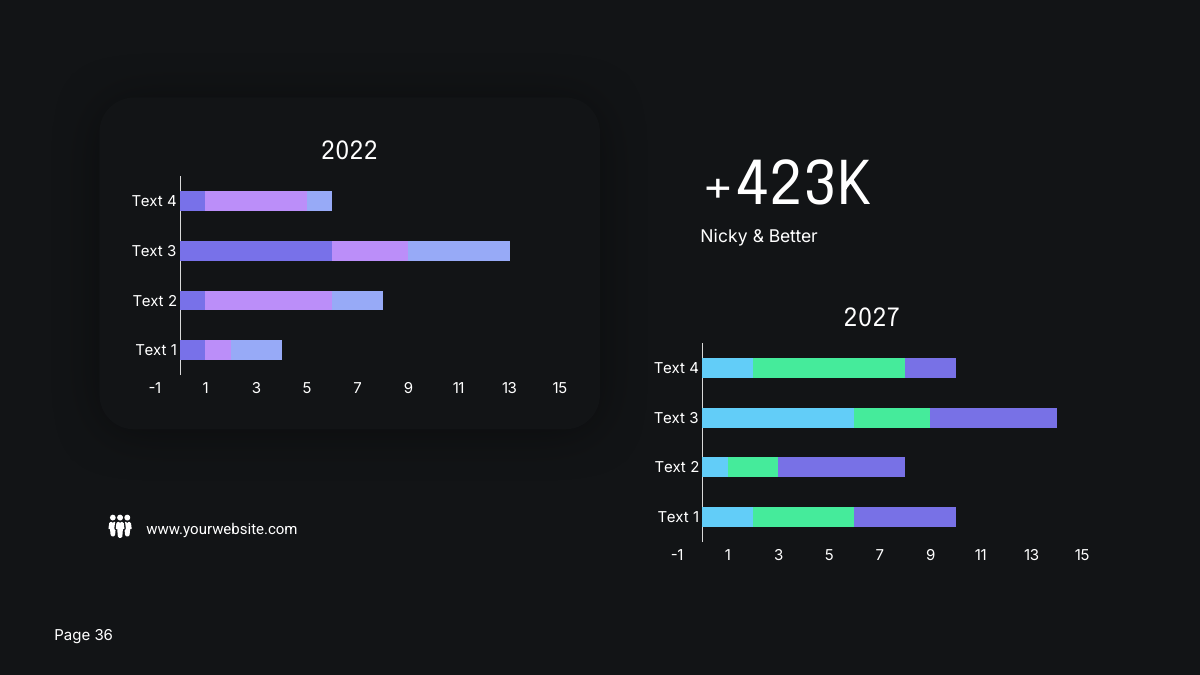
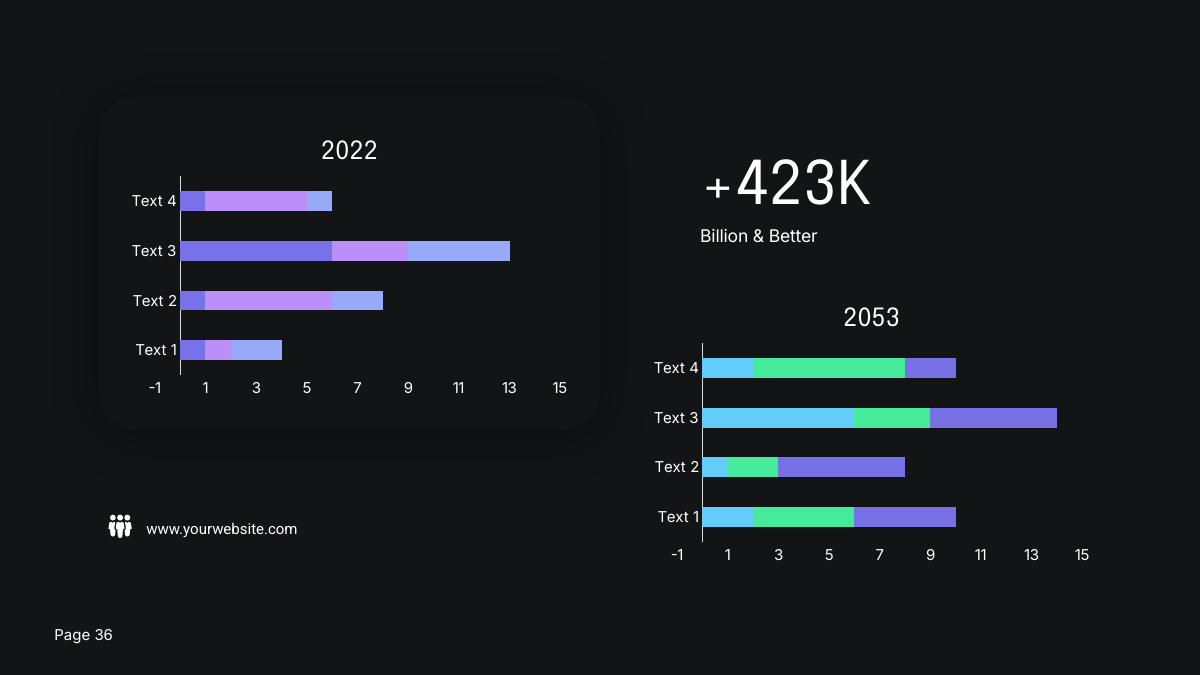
Nicky: Nicky -> Billion
2027: 2027 -> 2053
